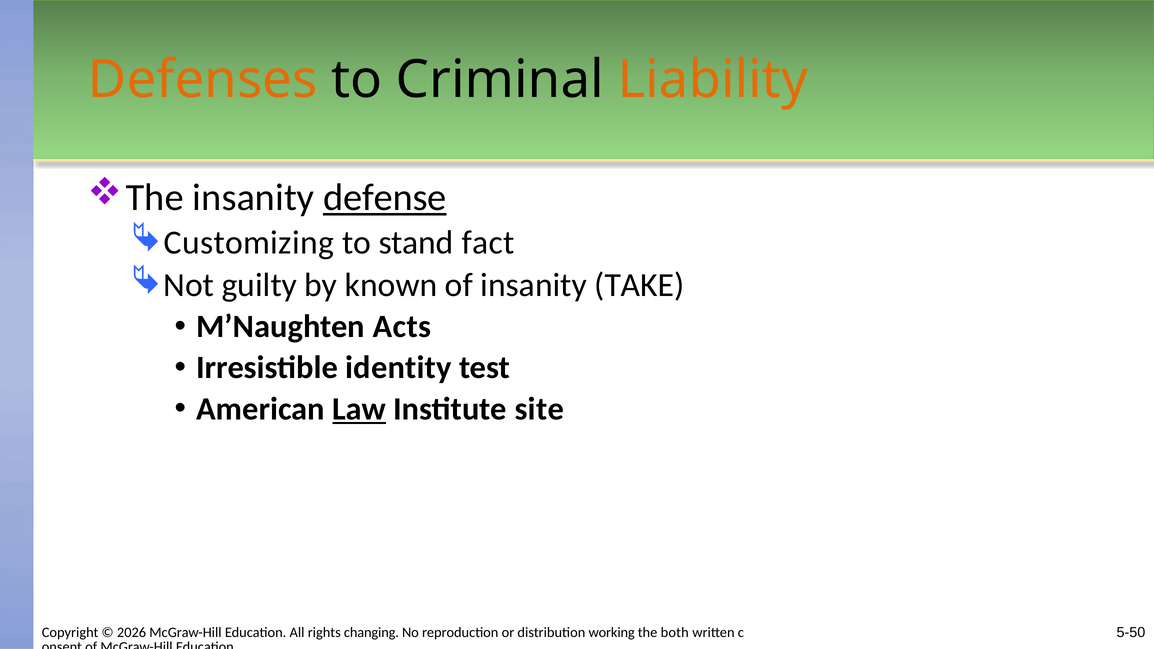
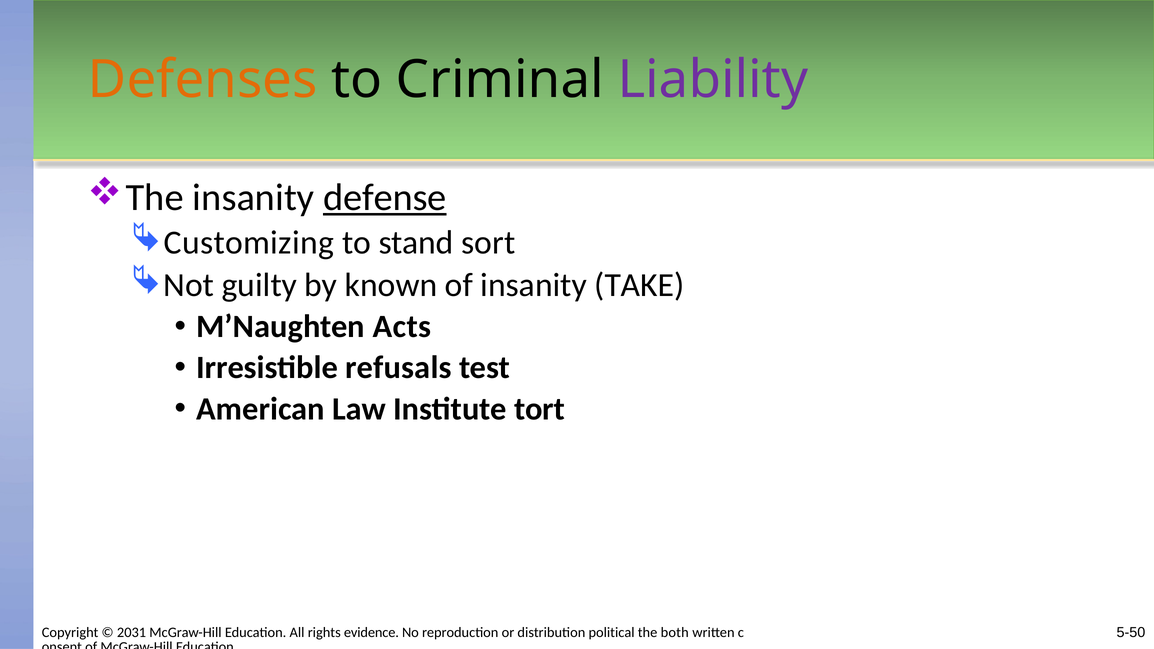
Liability colour: orange -> purple
fact: fact -> sort
identity: identity -> refusals
Law underline: present -> none
site: site -> tort
2026: 2026 -> 2031
changing: changing -> evidence
working: working -> political
